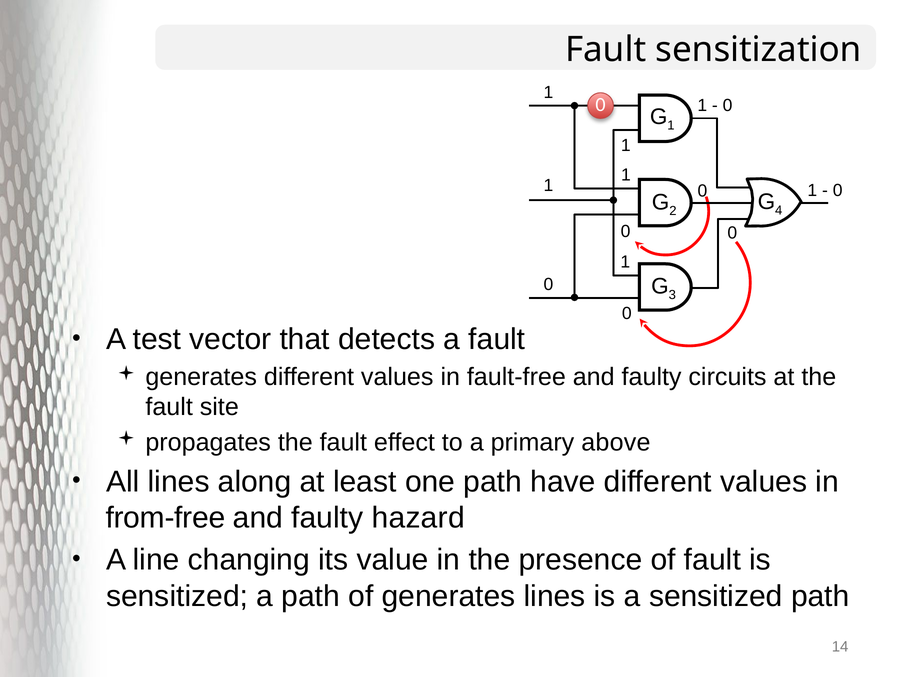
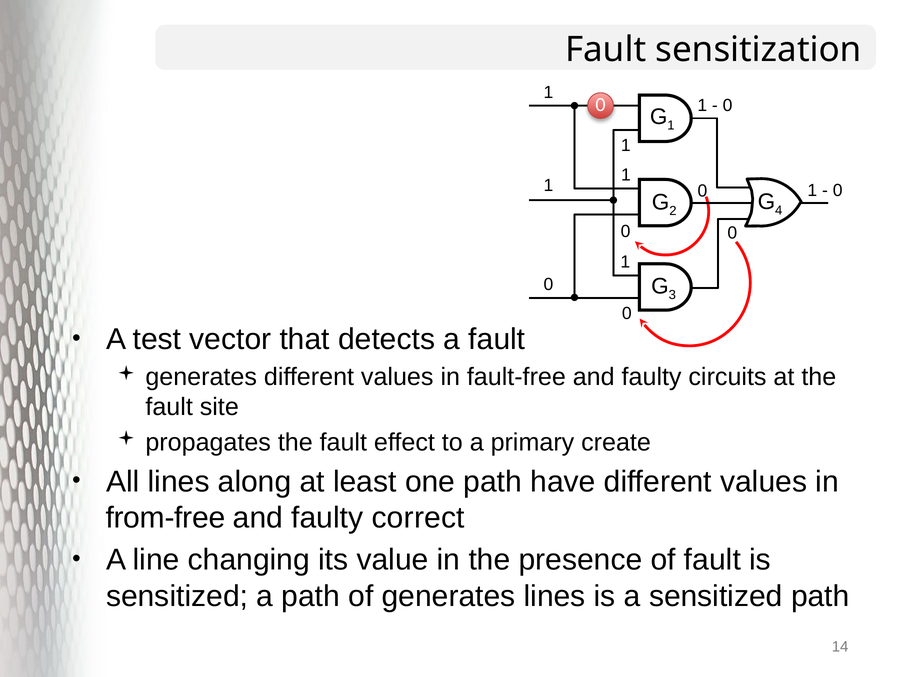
above: above -> create
hazard: hazard -> correct
